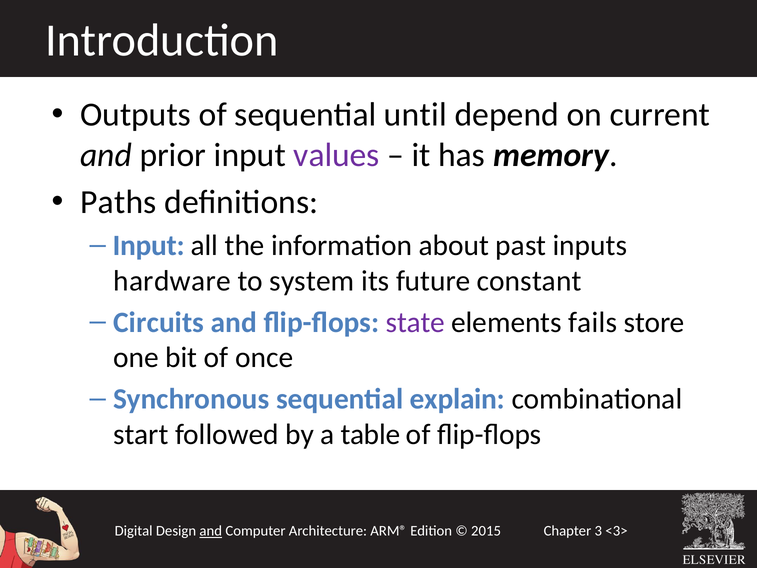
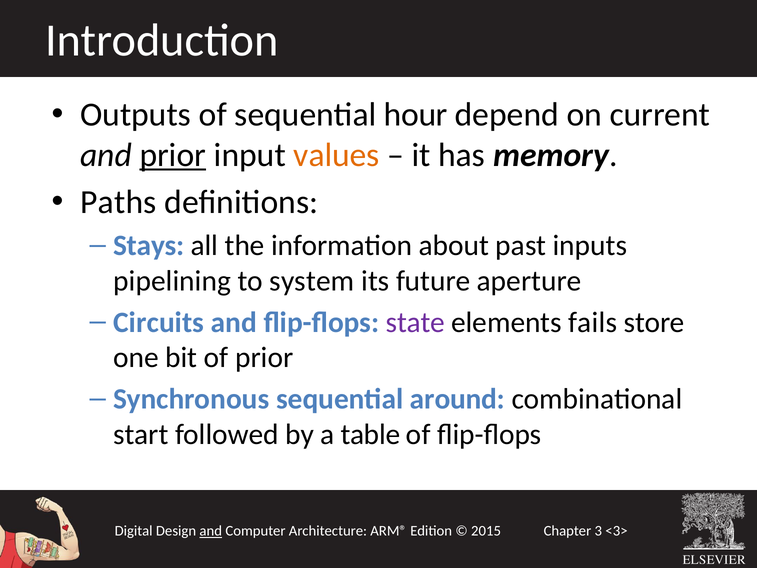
until: until -> hour
prior at (173, 155) underline: none -> present
values colour: purple -> orange
Input at (149, 246): Input -> Stays
hardware: hardware -> pipelining
constant: constant -> aperture
of once: once -> prior
explain: explain -> around
